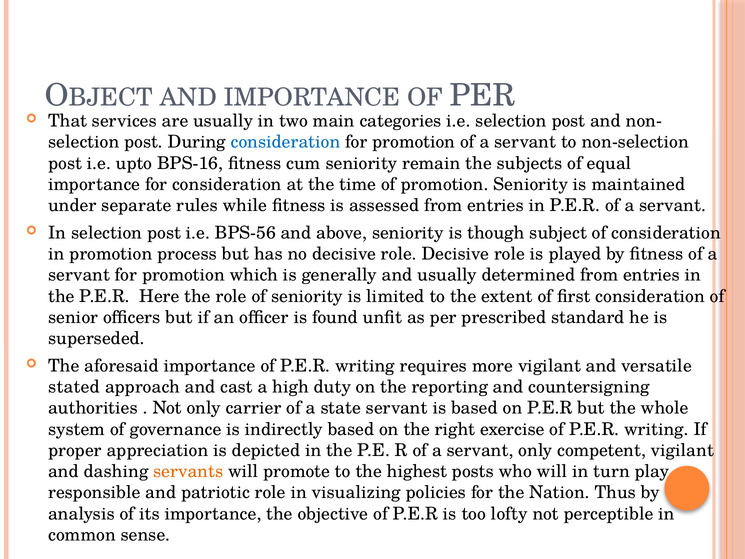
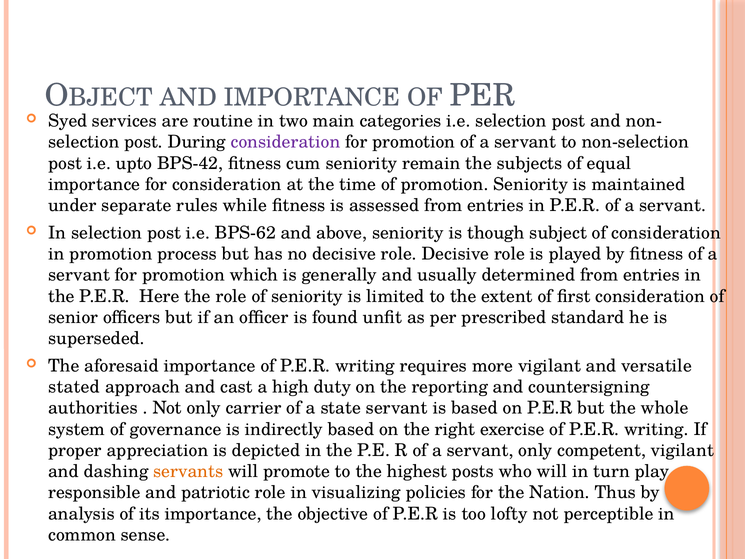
That: That -> Syed
are usually: usually -> routine
consideration at (286, 142) colour: blue -> purple
BPS-16: BPS-16 -> BPS-42
BPS-56: BPS-56 -> BPS-62
